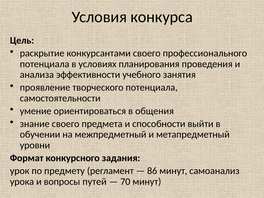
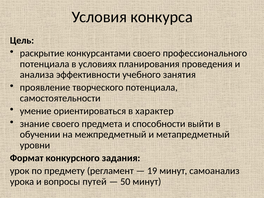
общения: общения -> характер
86: 86 -> 19
70: 70 -> 50
